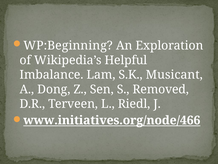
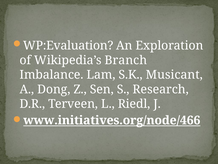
WP:Beginning: WP:Beginning -> WP:Evaluation
Helpful: Helpful -> Branch
Removed: Removed -> Research
